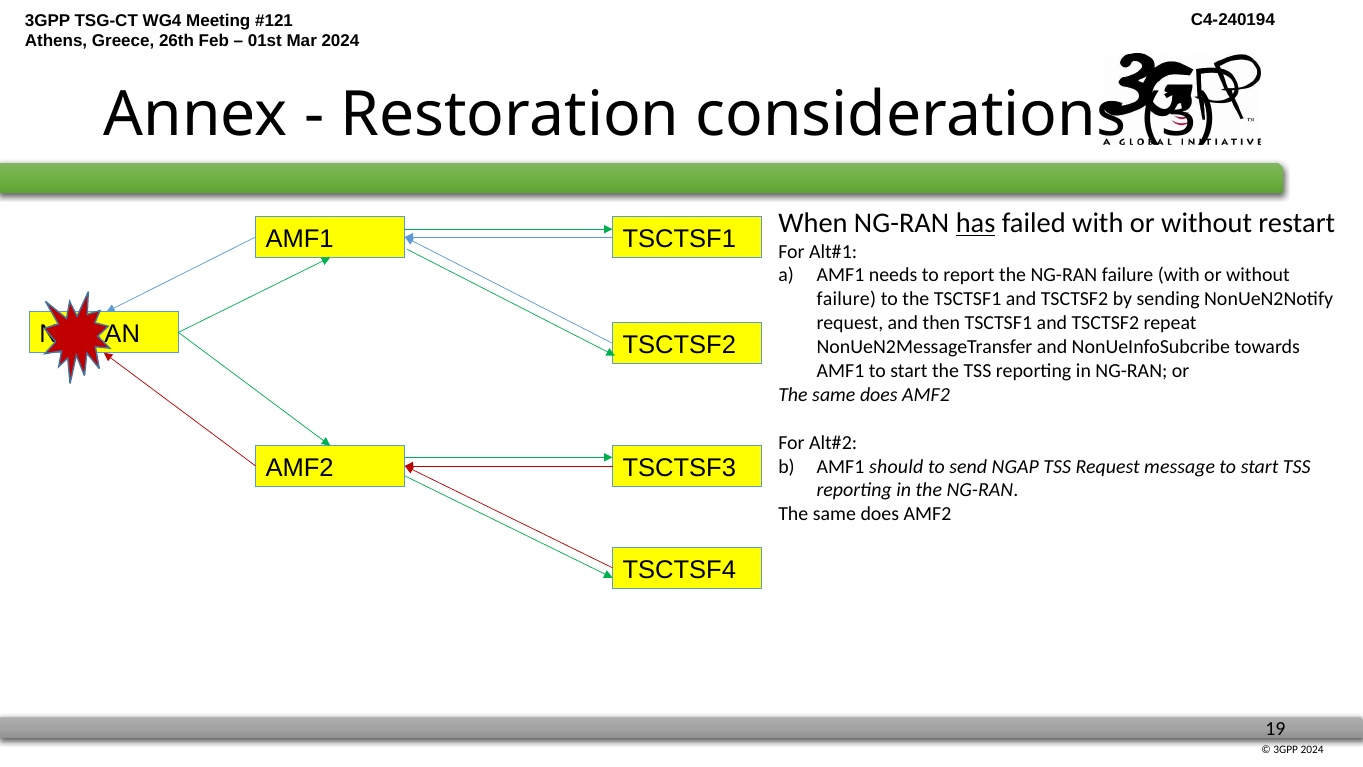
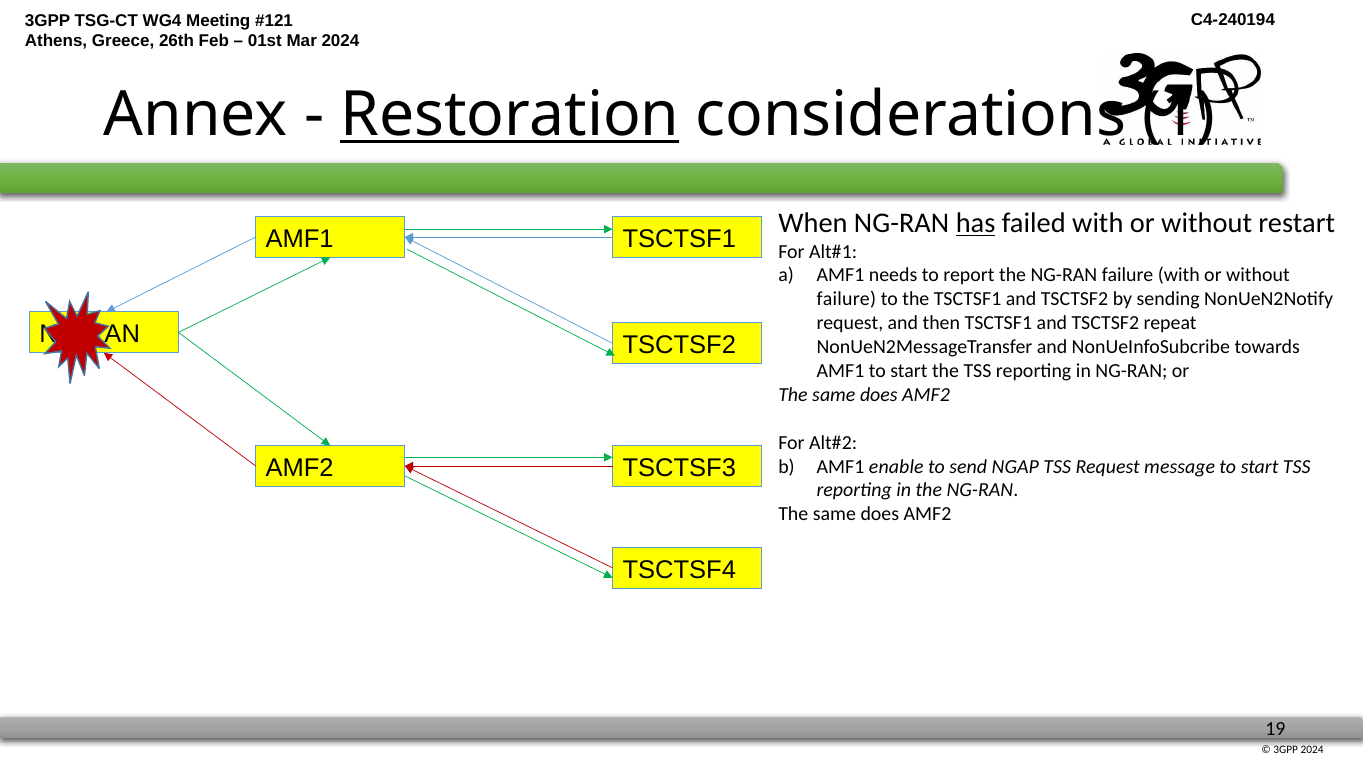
Restoration underline: none -> present
3: 3 -> 1
should: should -> enable
